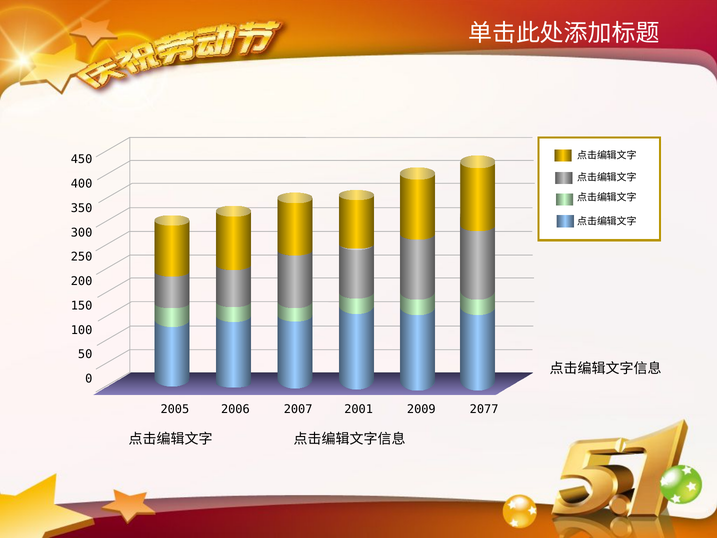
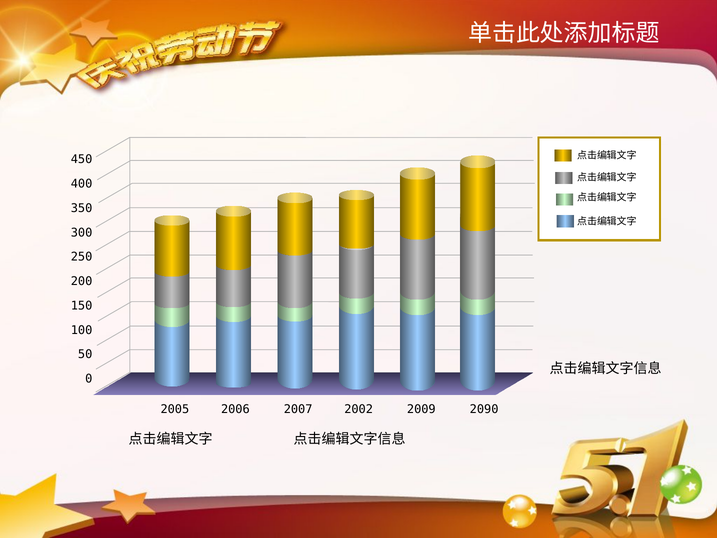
2001: 2001 -> 2002
2077: 2077 -> 2090
